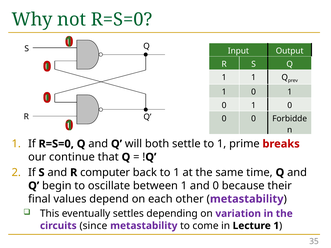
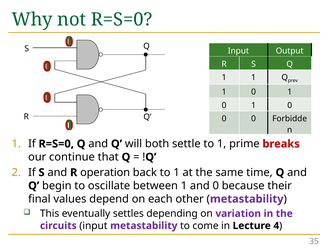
computer: computer -> operation
circuits since: since -> input
Lecture 1: 1 -> 4
